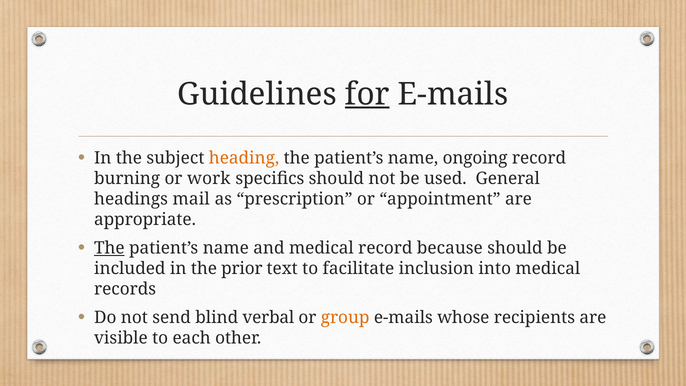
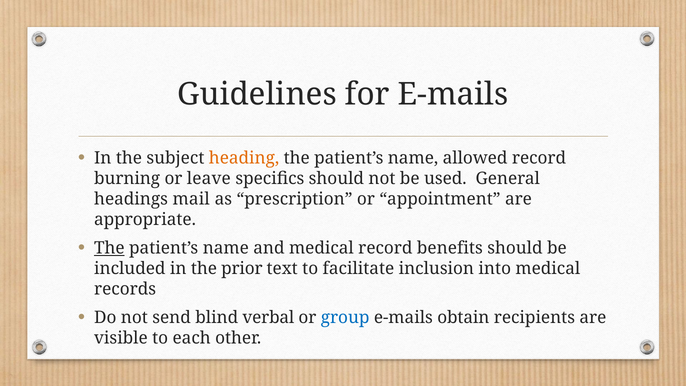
for underline: present -> none
ongoing: ongoing -> allowed
work: work -> leave
because: because -> benefits
group colour: orange -> blue
whose: whose -> obtain
